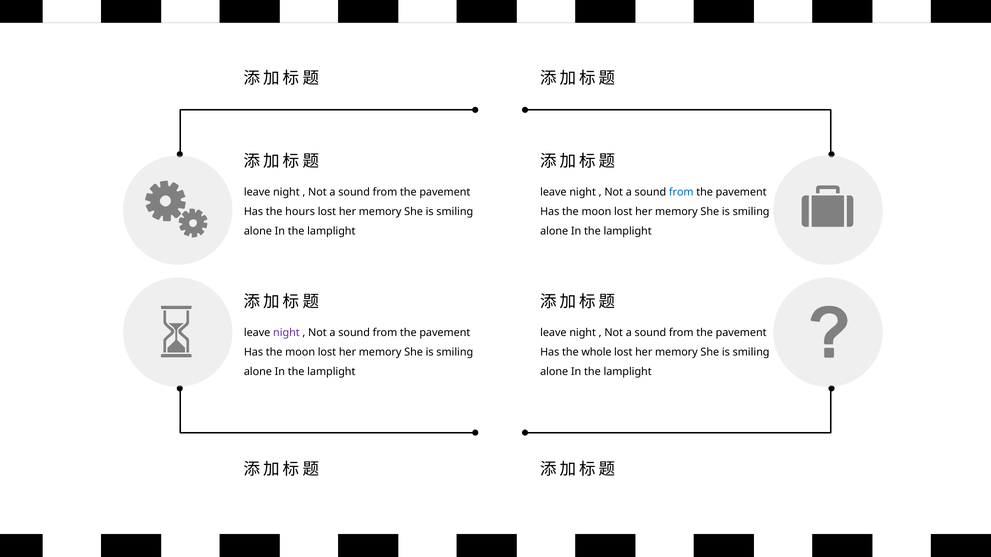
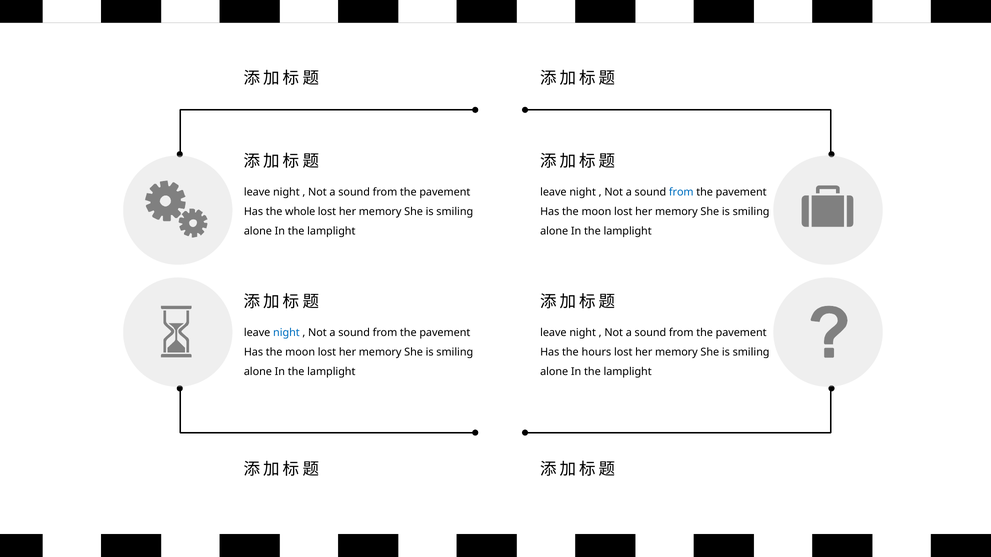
hours: hours -> whole
night at (286, 333) colour: purple -> blue
whole: whole -> hours
